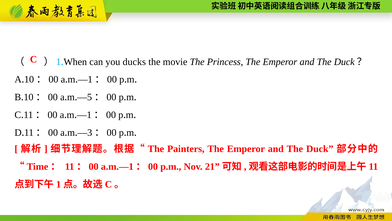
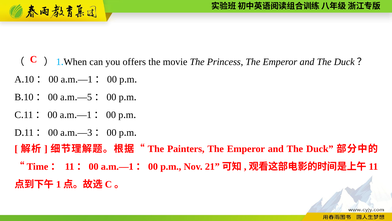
ducks: ducks -> offers
